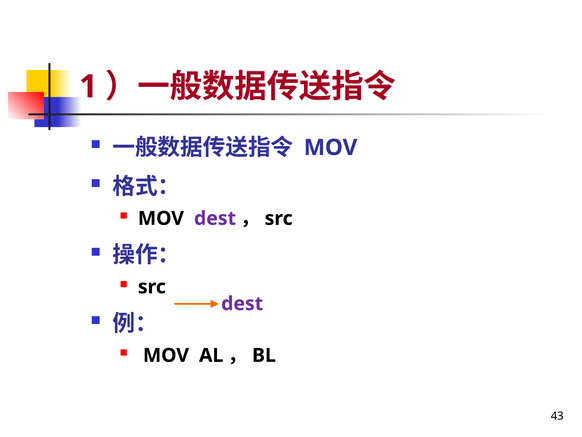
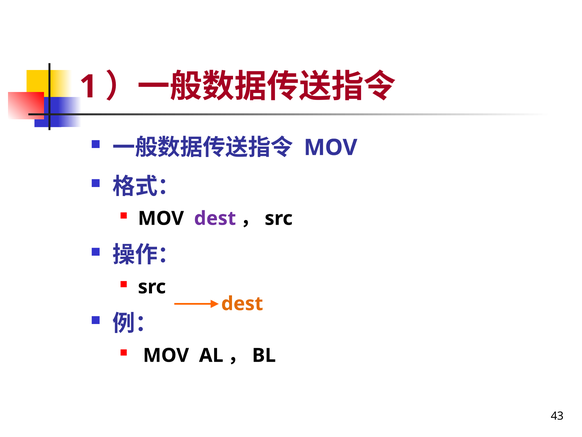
dest at (242, 303) colour: purple -> orange
